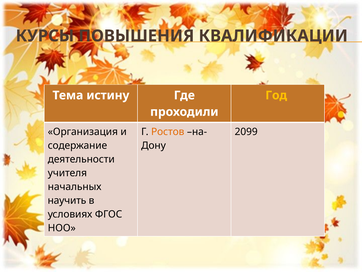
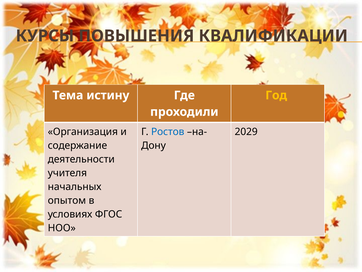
Ростов colour: orange -> blue
2099: 2099 -> 2029
научить: научить -> опытом
